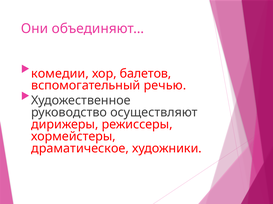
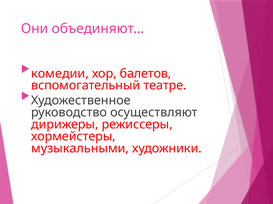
речью: речью -> театре
драматическое: драматическое -> музыкальными
